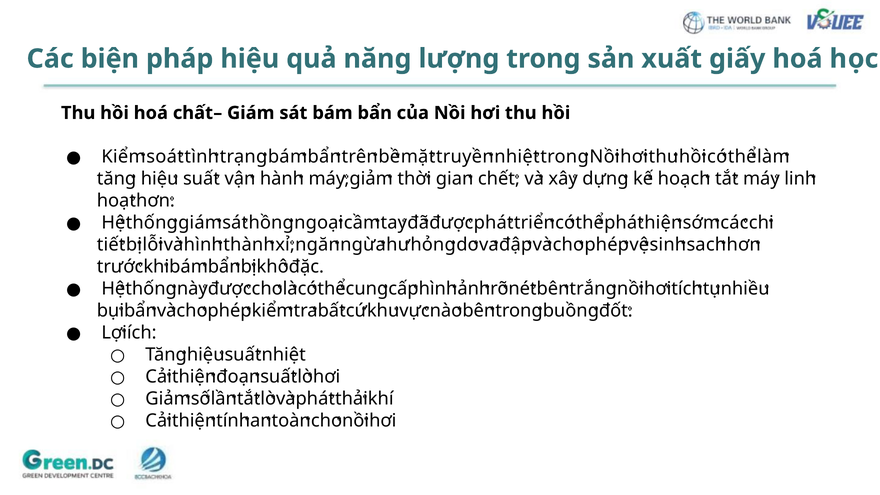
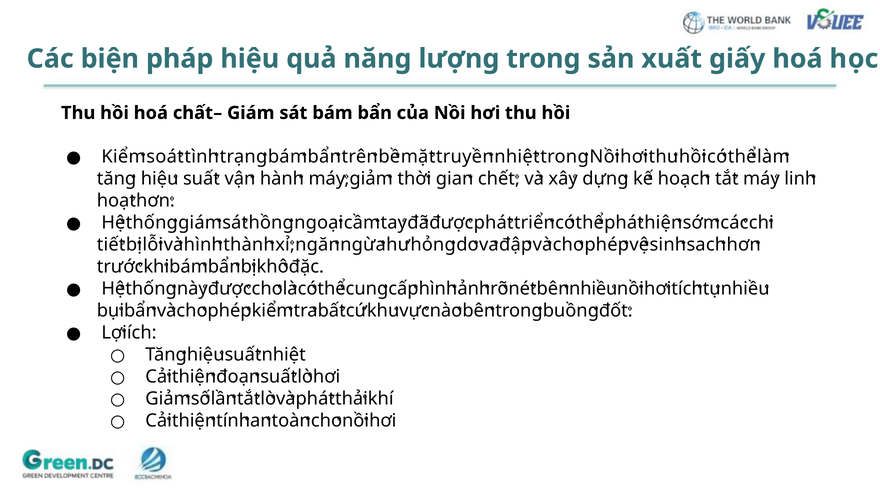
trắng at (593, 289): trắng -> nhiều
